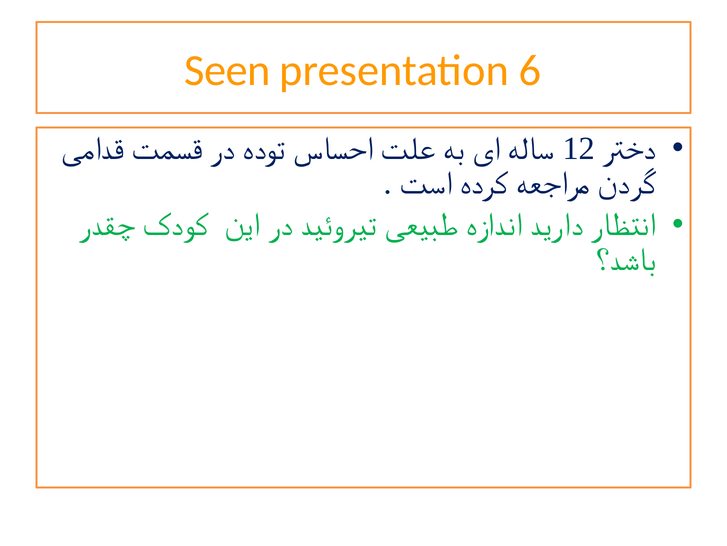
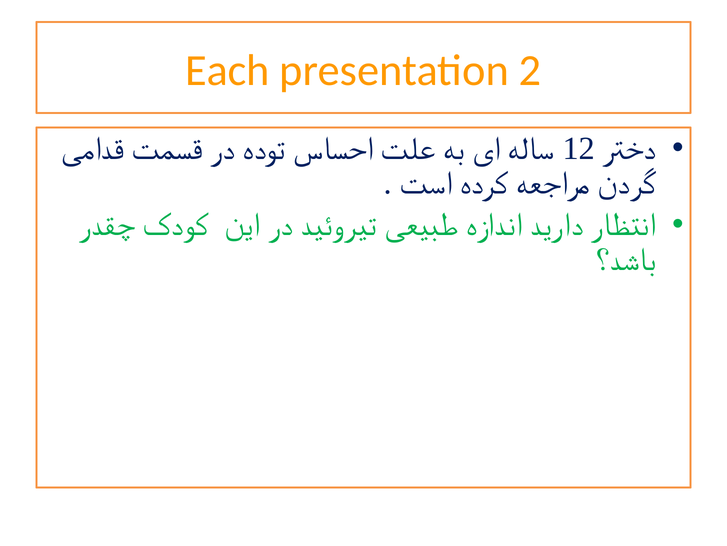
Seen: Seen -> Each
6: 6 -> 2
